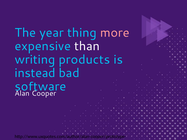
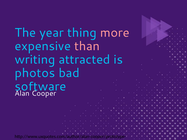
than colour: white -> pink
products: products -> attracted
instead: instead -> photos
